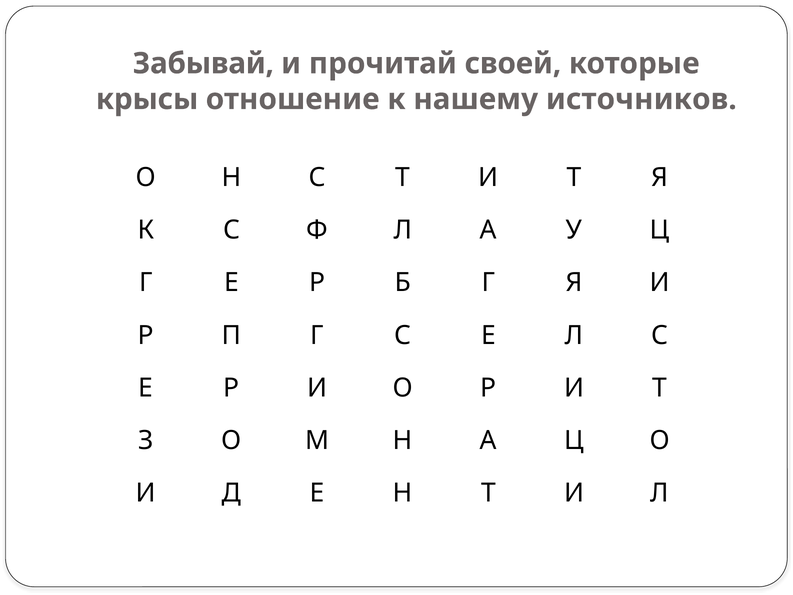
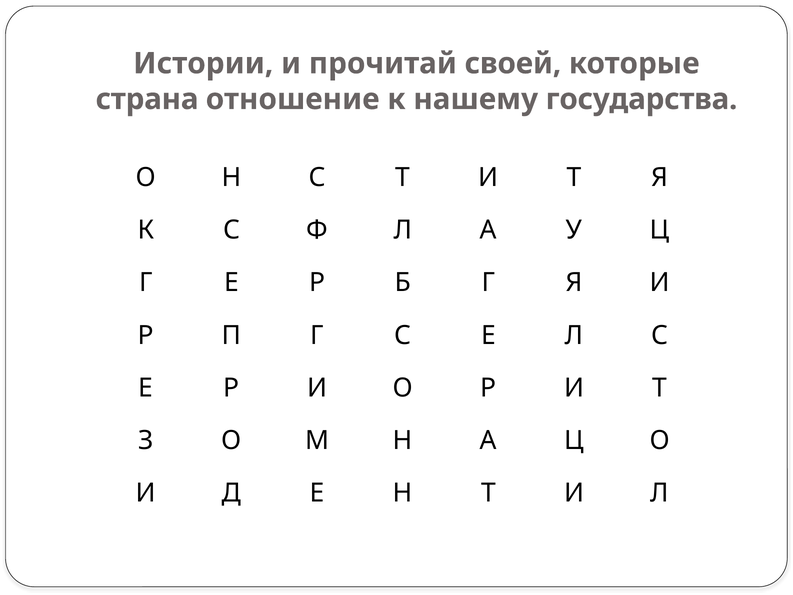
Забывай: Забывай -> Истории
крысы: крысы -> страна
источников: источников -> государства
